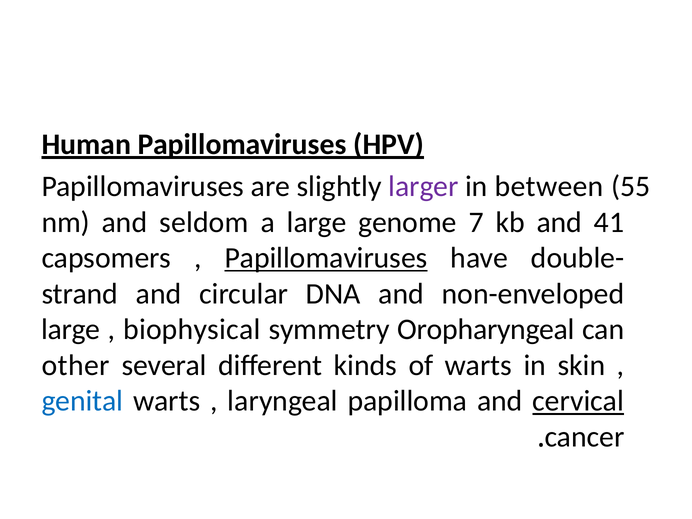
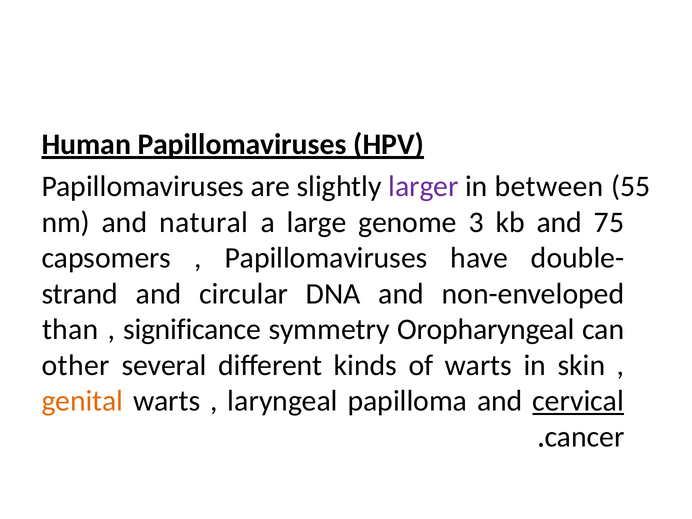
seldom: seldom -> natural
7: 7 -> 3
41: 41 -> 75
Papillomaviruses at (326, 258) underline: present -> none
large at (71, 330): large -> than
biophysical: biophysical -> significance
genital colour: blue -> orange
